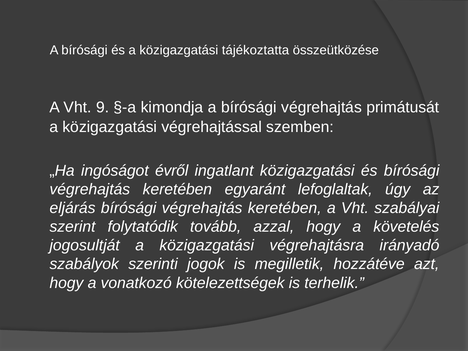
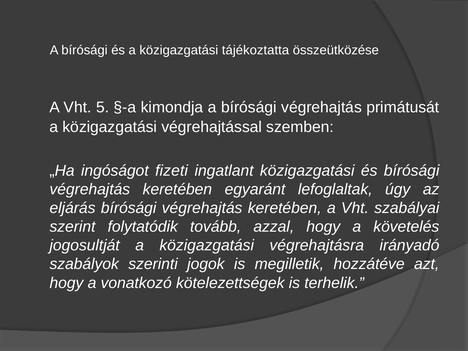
9: 9 -> 5
évről: évről -> fizeti
